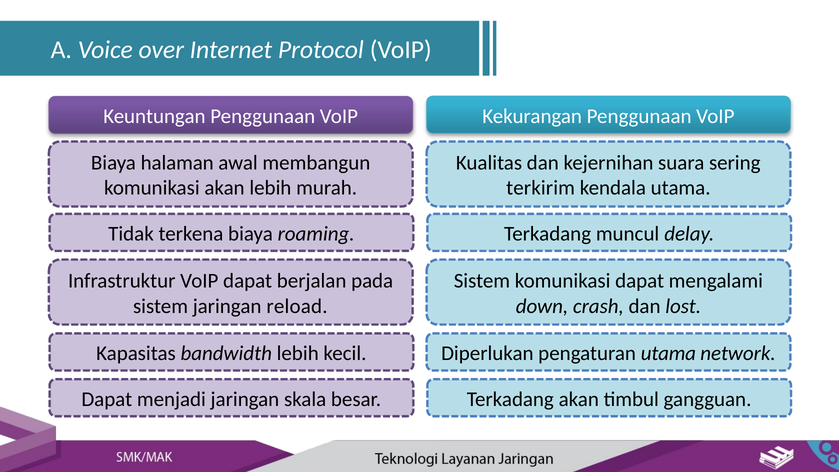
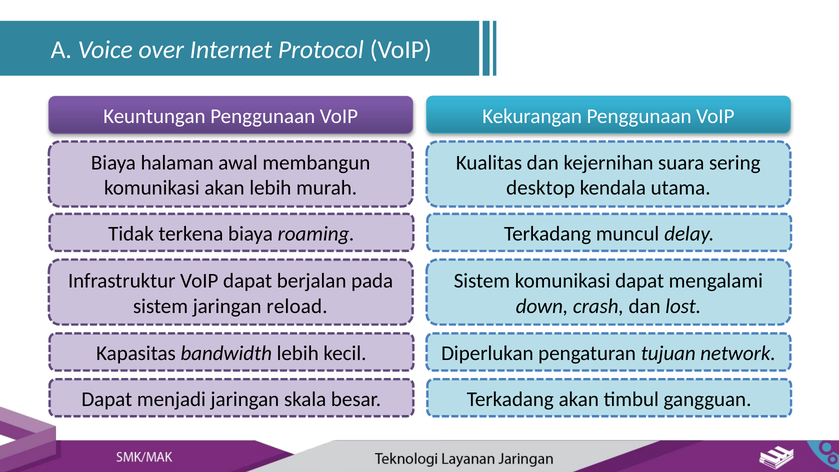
terkirim: terkirim -> desktop
pengaturan utama: utama -> tujuan
